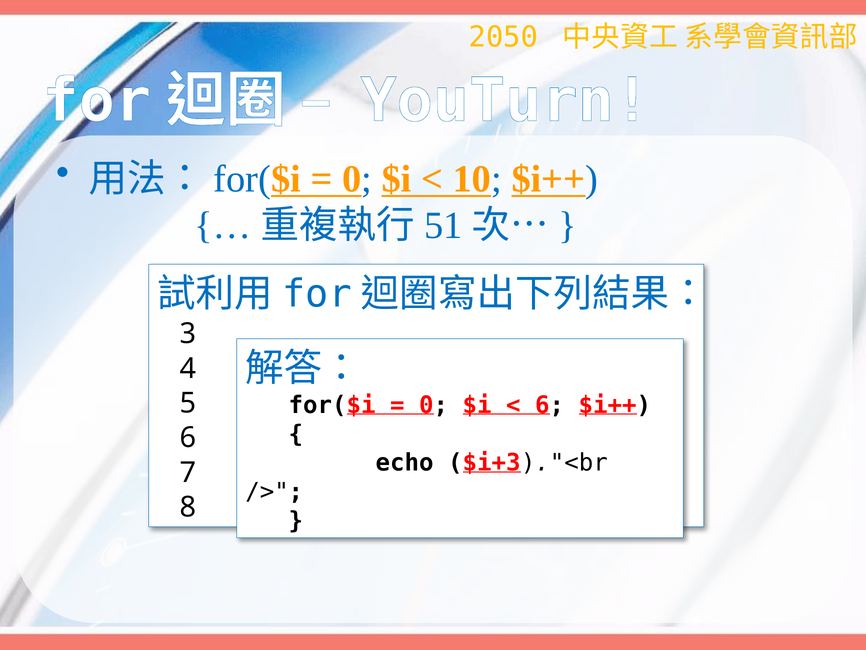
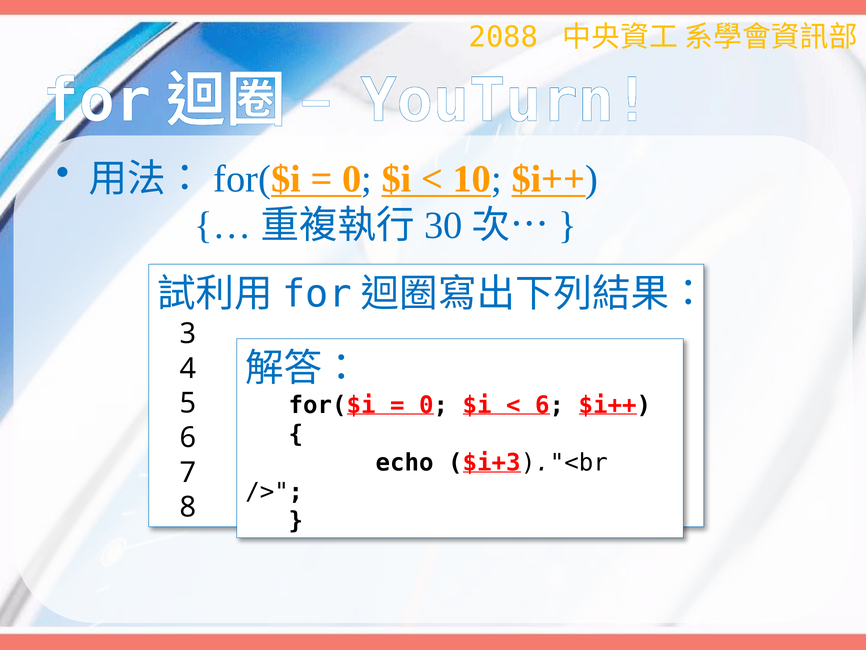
2050: 2050 -> 2088
51: 51 -> 30
